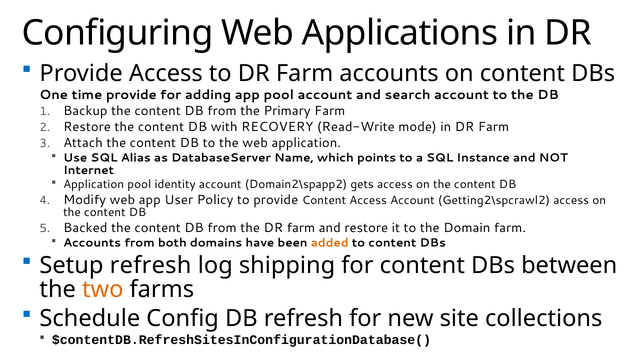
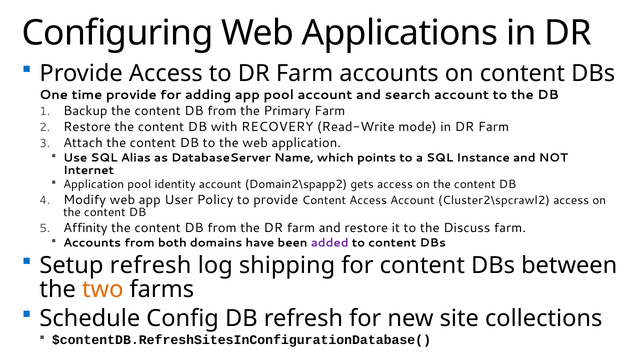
Getting2\spcrawl2: Getting2\spcrawl2 -> Cluster2\spcrawl2
Backed: Backed -> Affinity
Domain: Domain -> Discuss
added colour: orange -> purple
